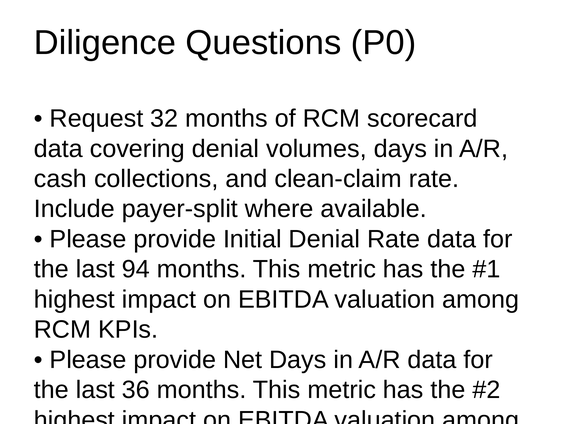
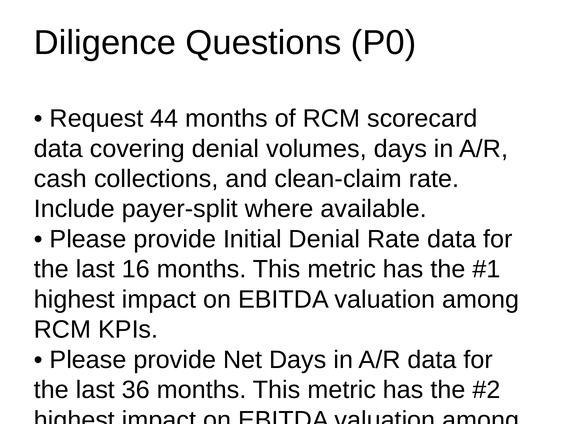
32: 32 -> 44
94: 94 -> 16
